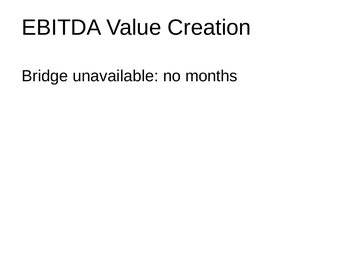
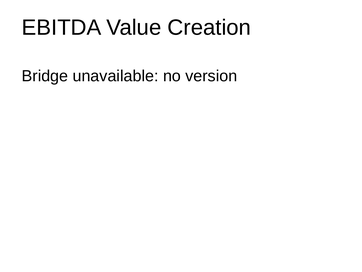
months: months -> version
